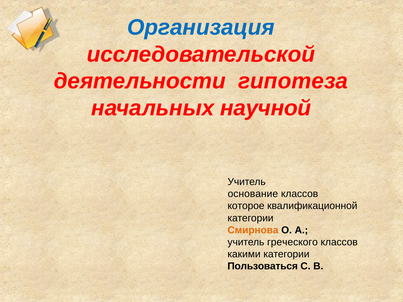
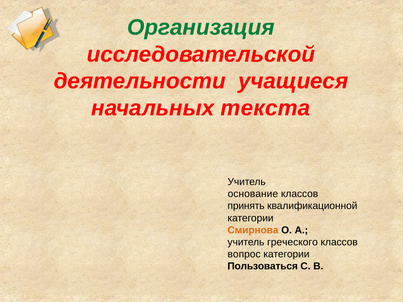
Организация colour: blue -> green
гипотеза: гипотеза -> учащиеся
научной: научной -> текста
которое: которое -> принять
какими: какими -> вопрос
